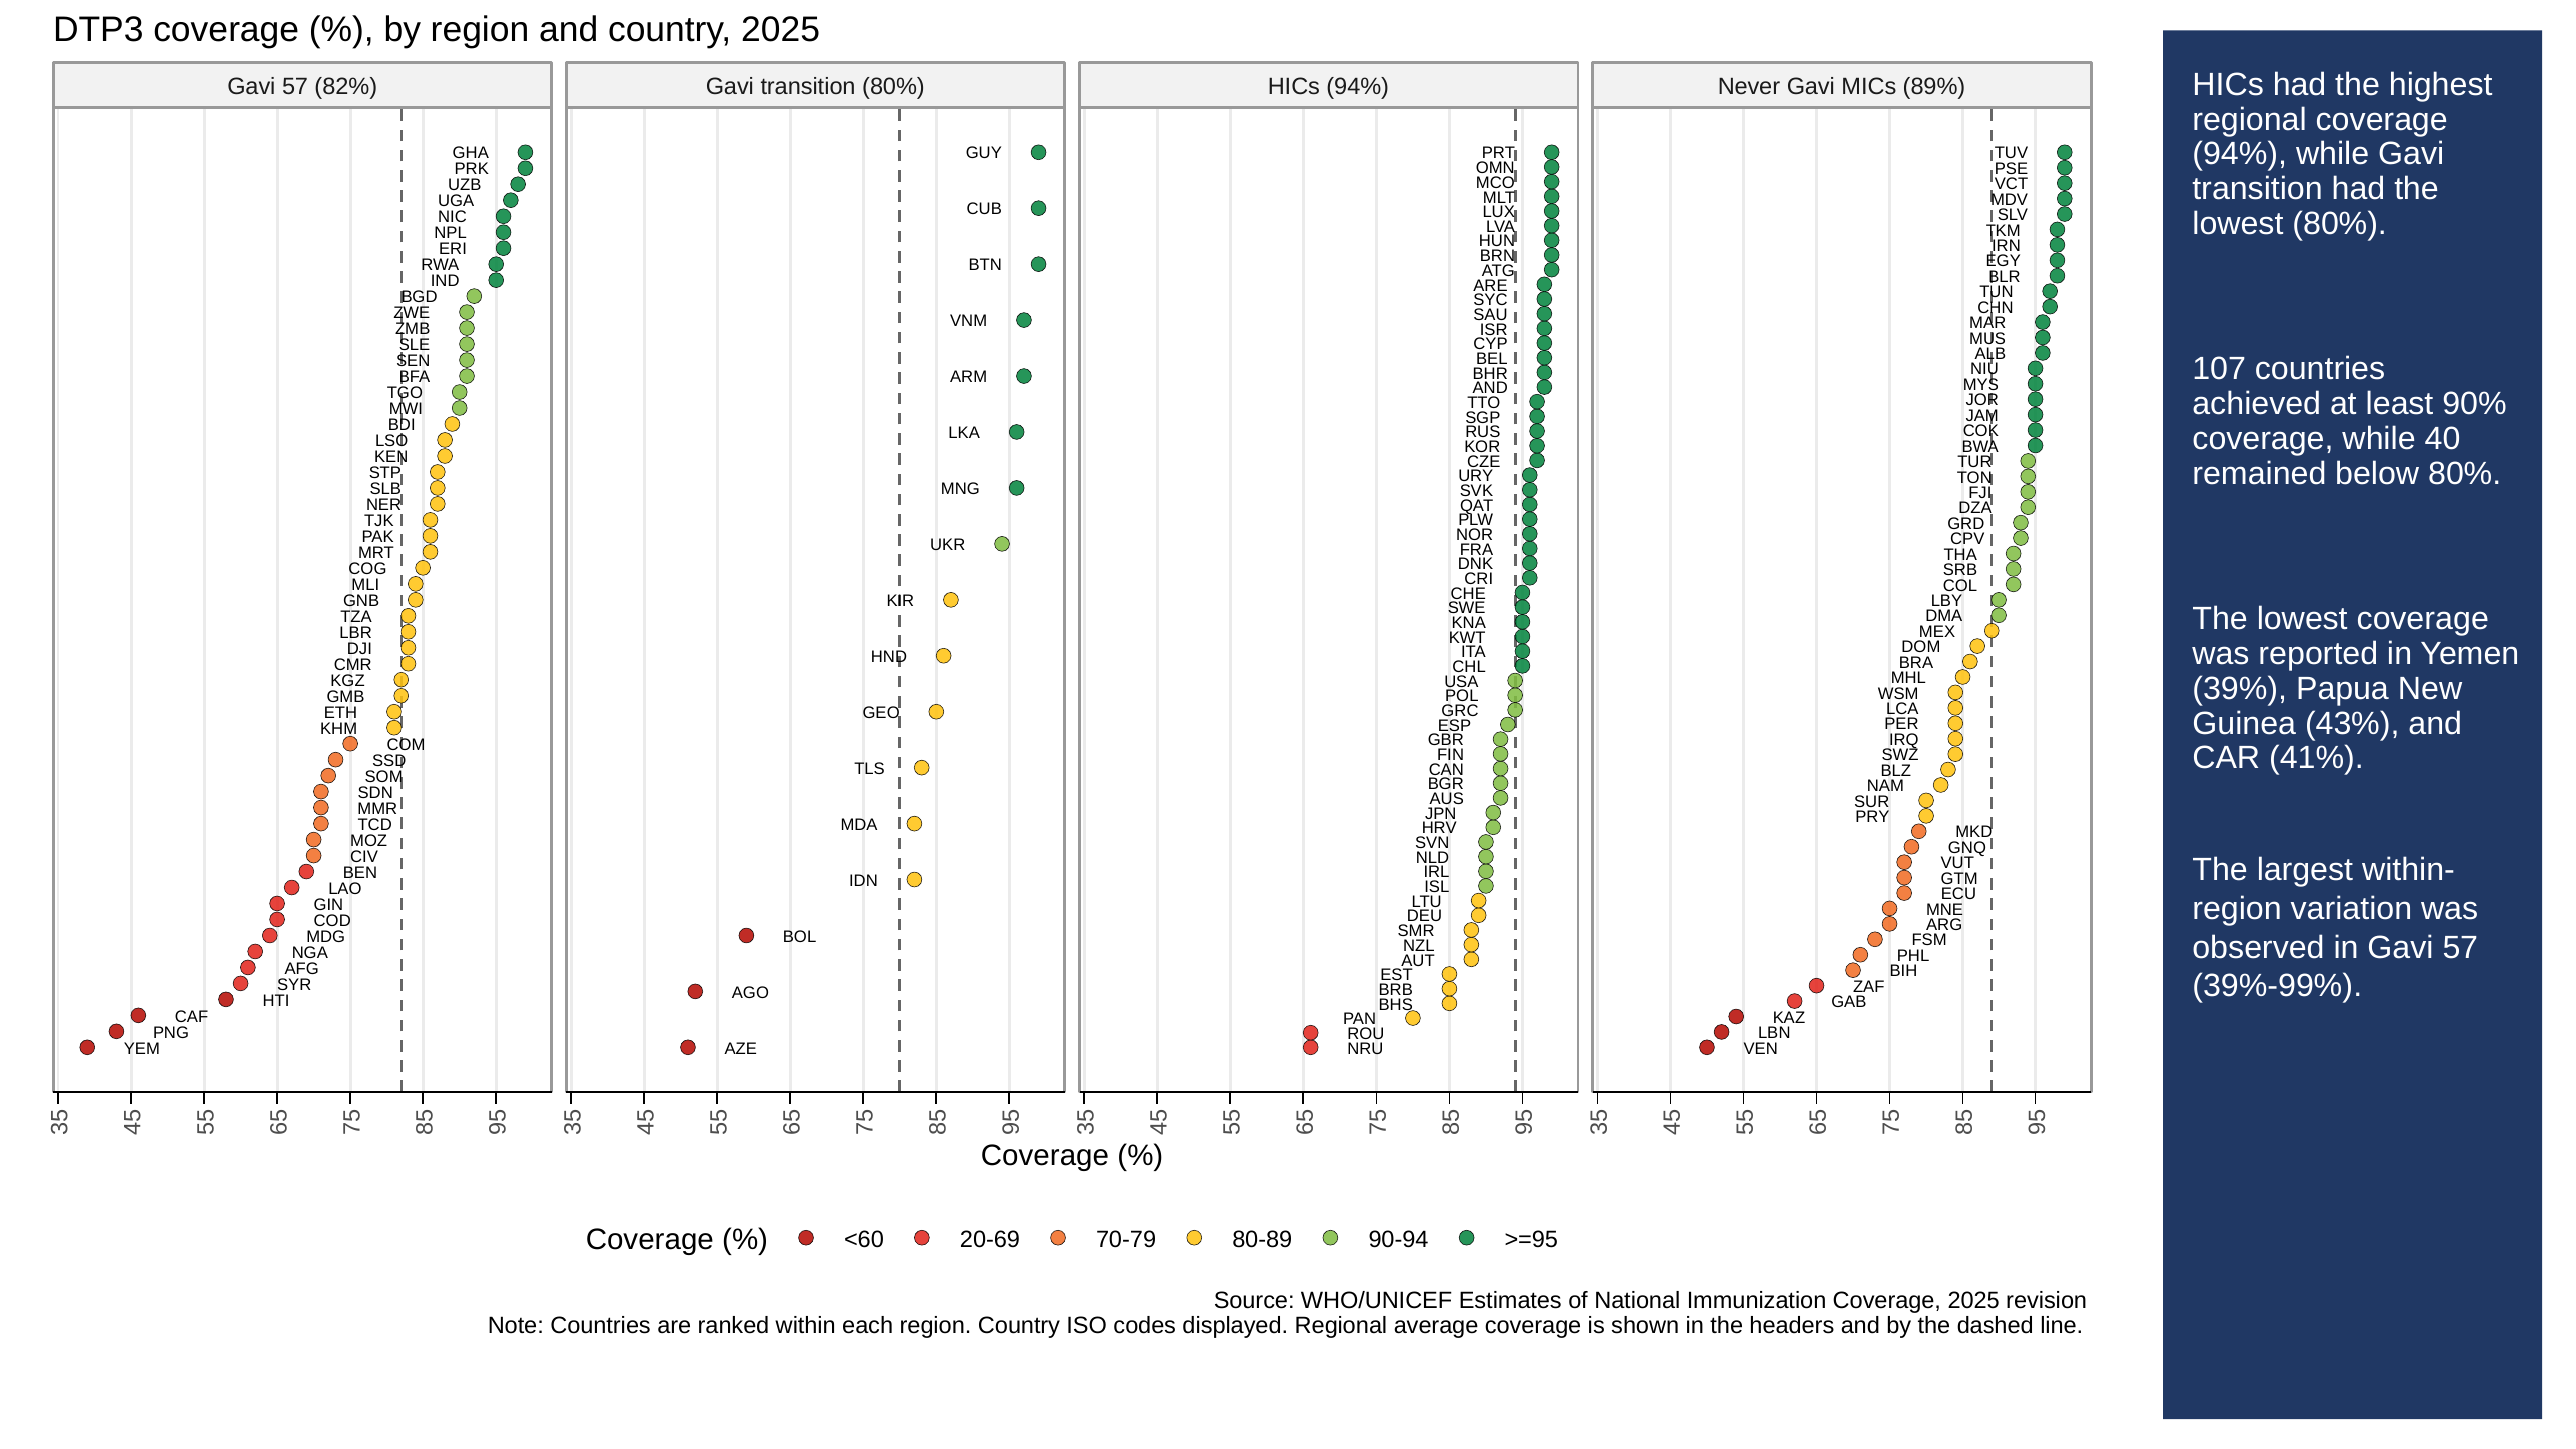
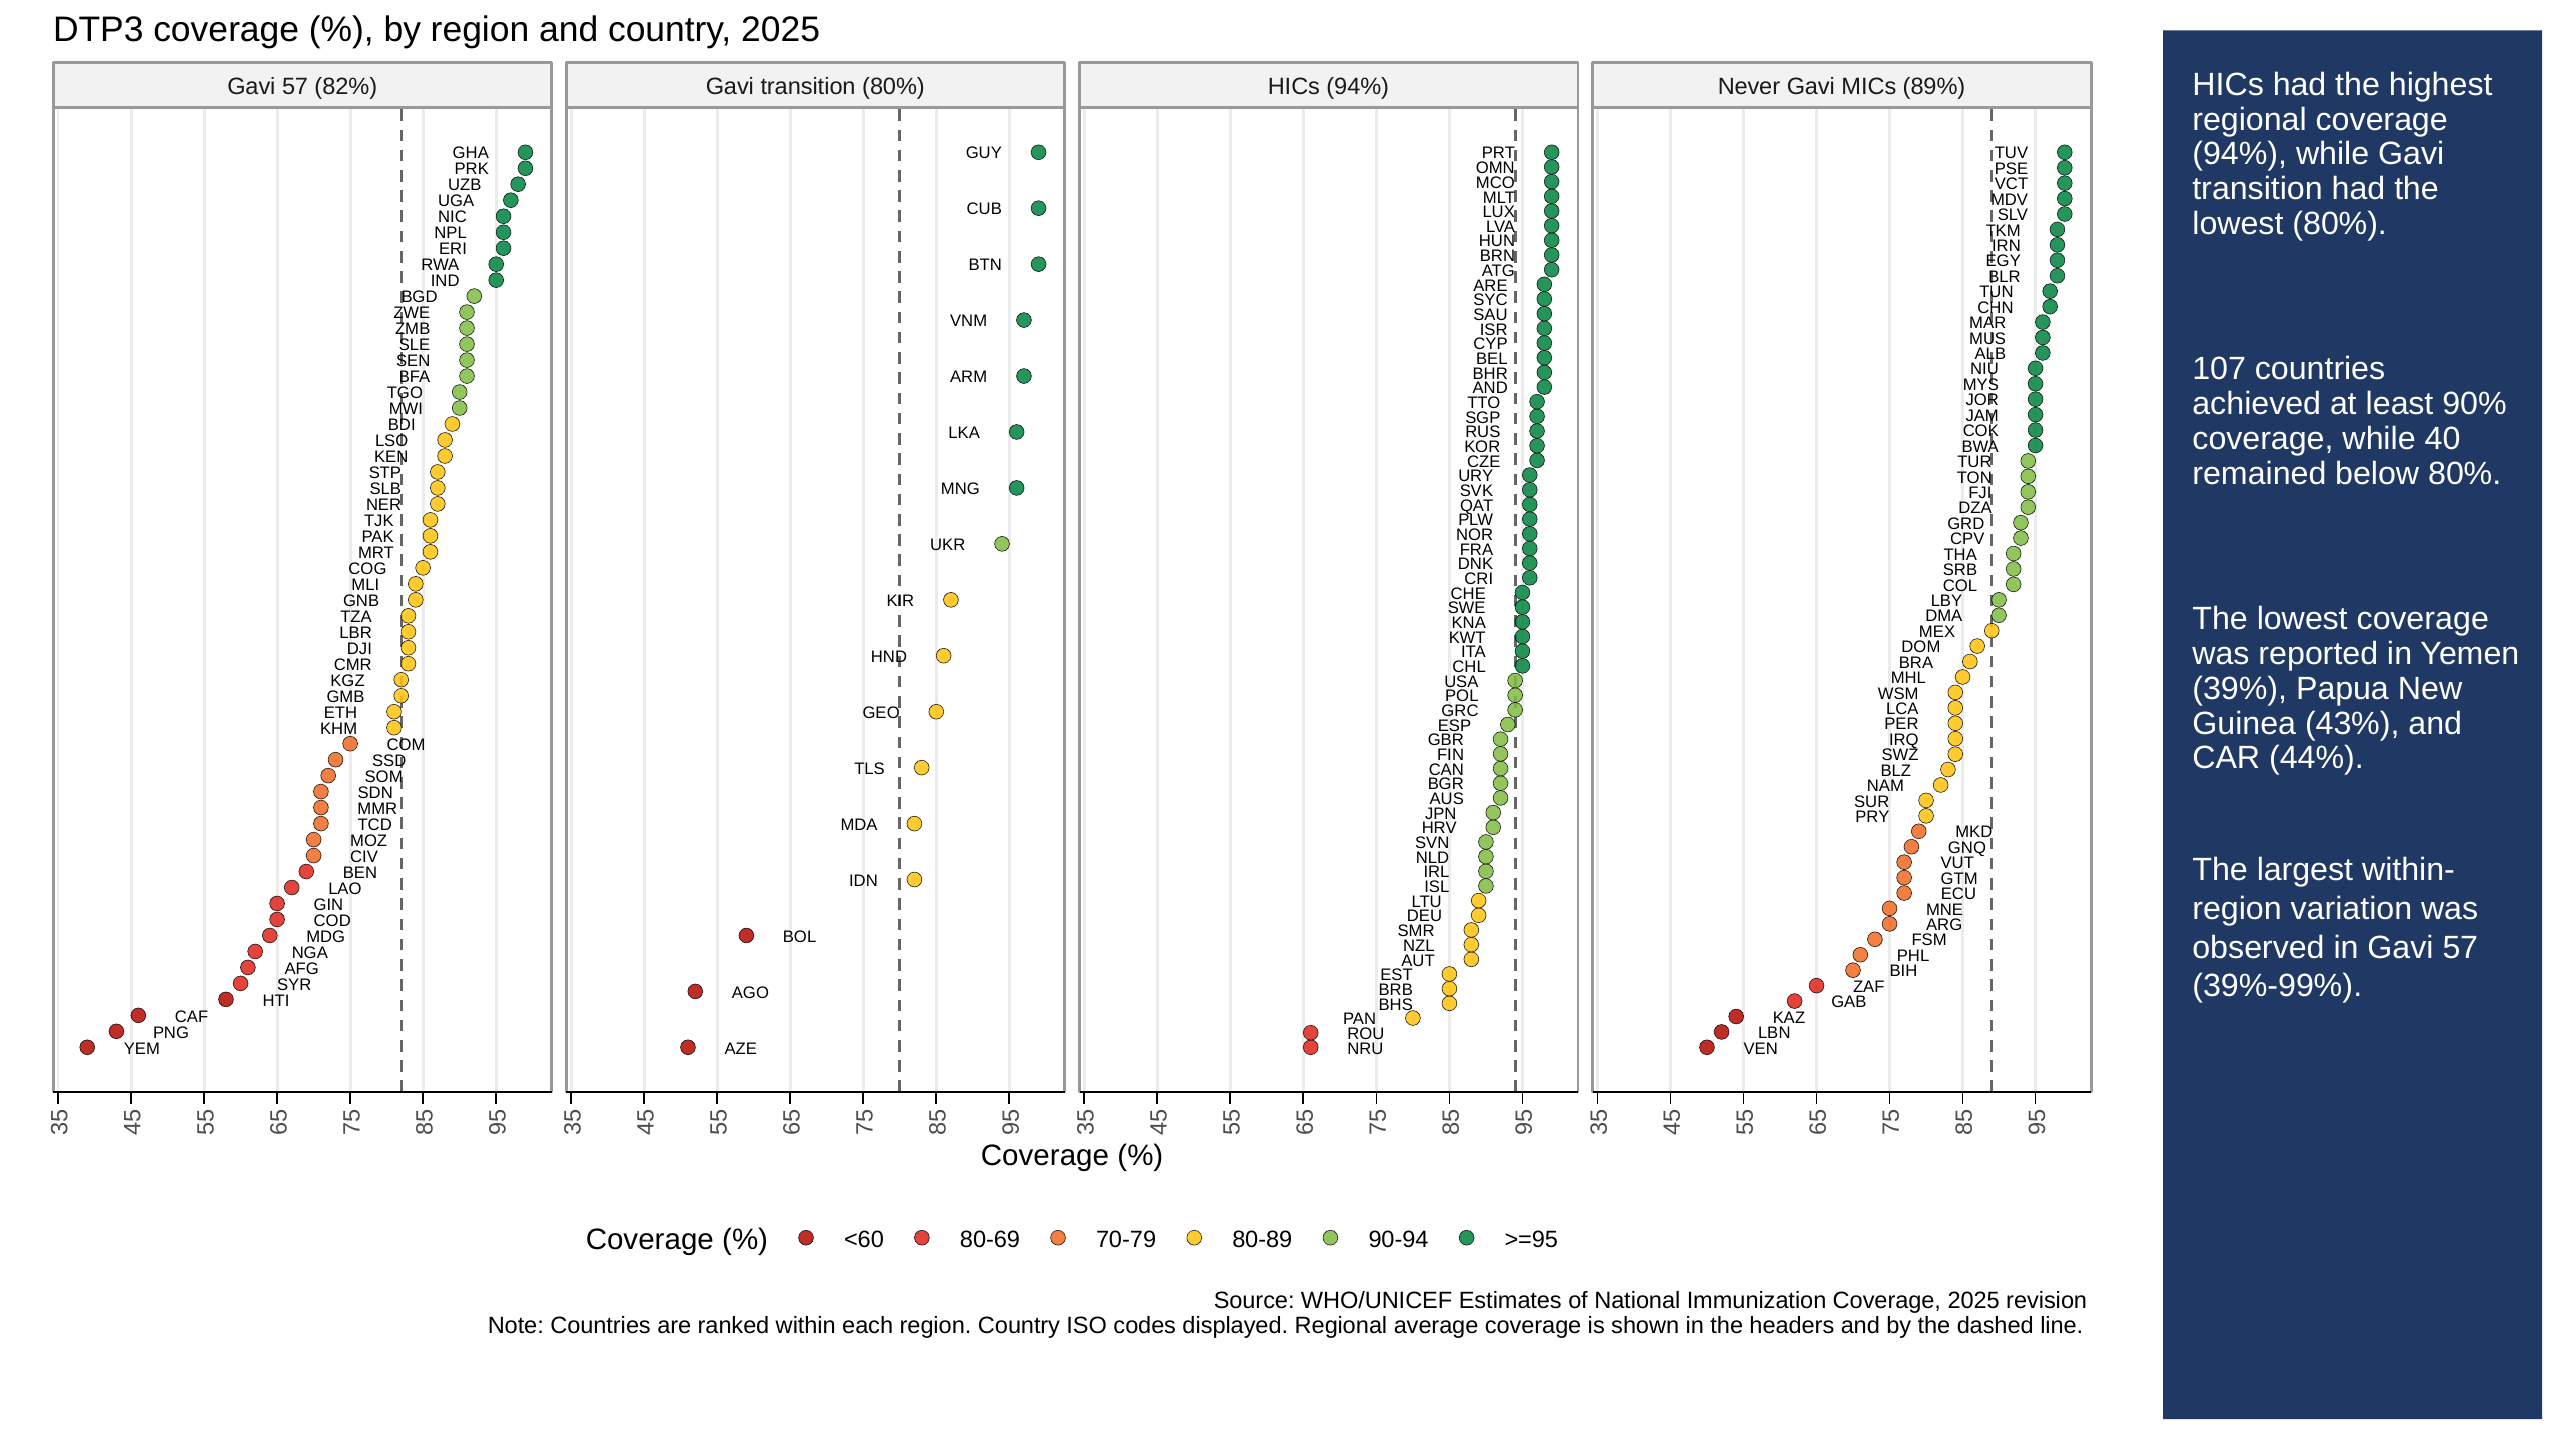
41%: 41% -> 44%
20-69: 20-69 -> 80-69
